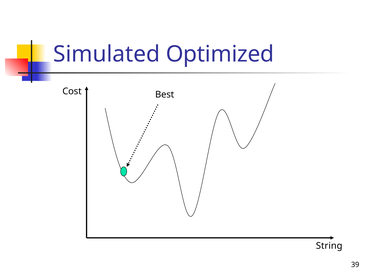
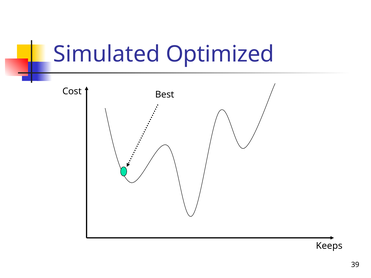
String: String -> Keeps
